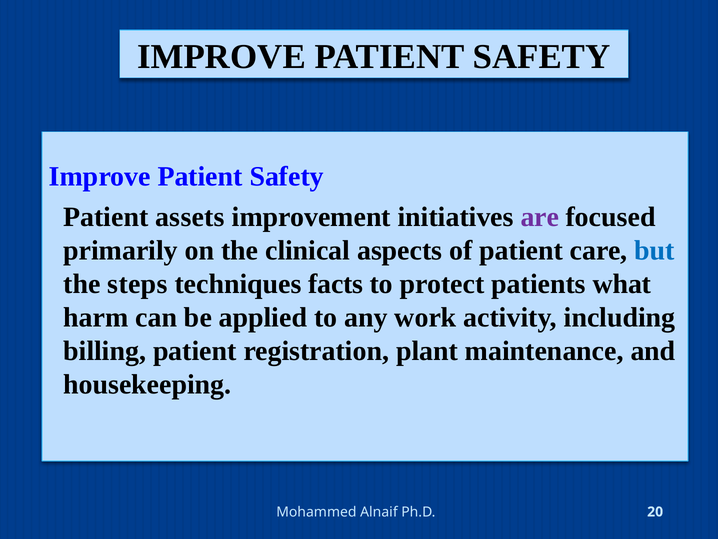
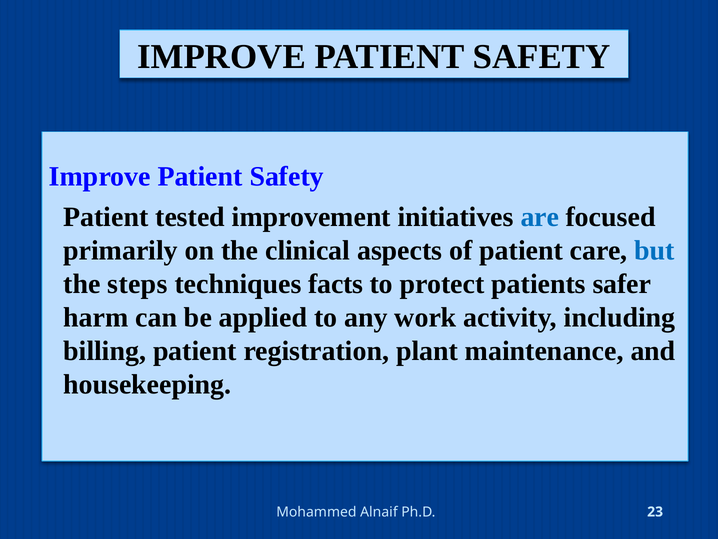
assets: assets -> tested
are colour: purple -> blue
what: what -> safer
20: 20 -> 23
